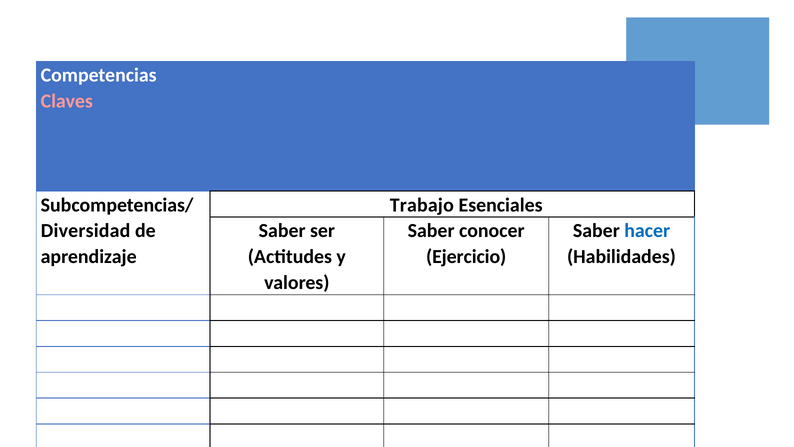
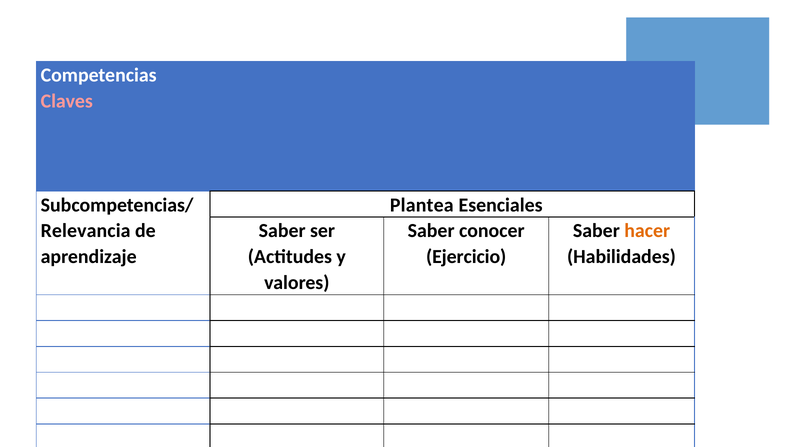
Trabajo: Trabajo -> Plantea
Diversidad: Diversidad -> Relevancia
hacer colour: blue -> orange
